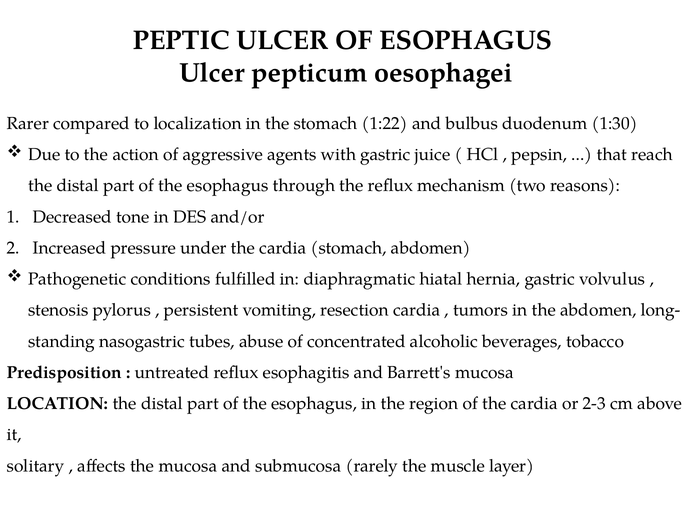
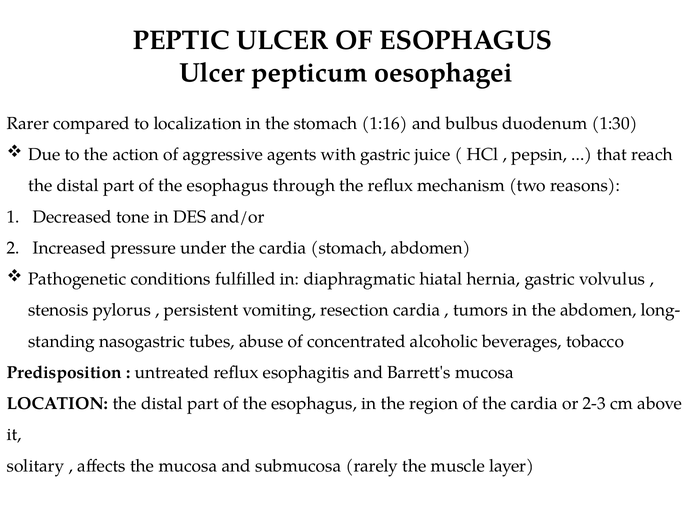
1:22: 1:22 -> 1:16
